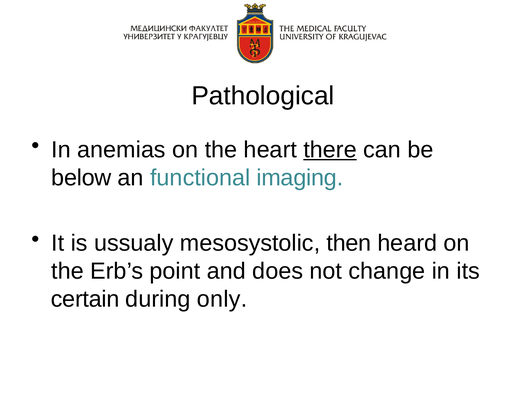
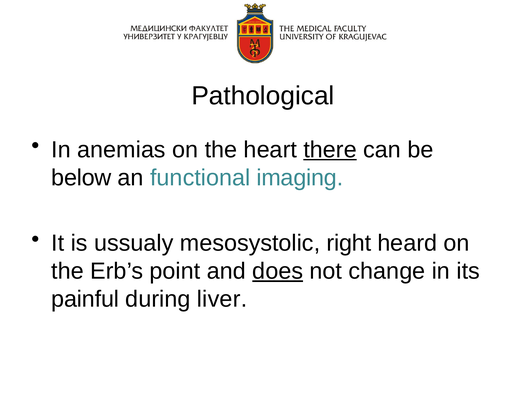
then: then -> right
does underline: none -> present
certain: certain -> painful
only: only -> liver
